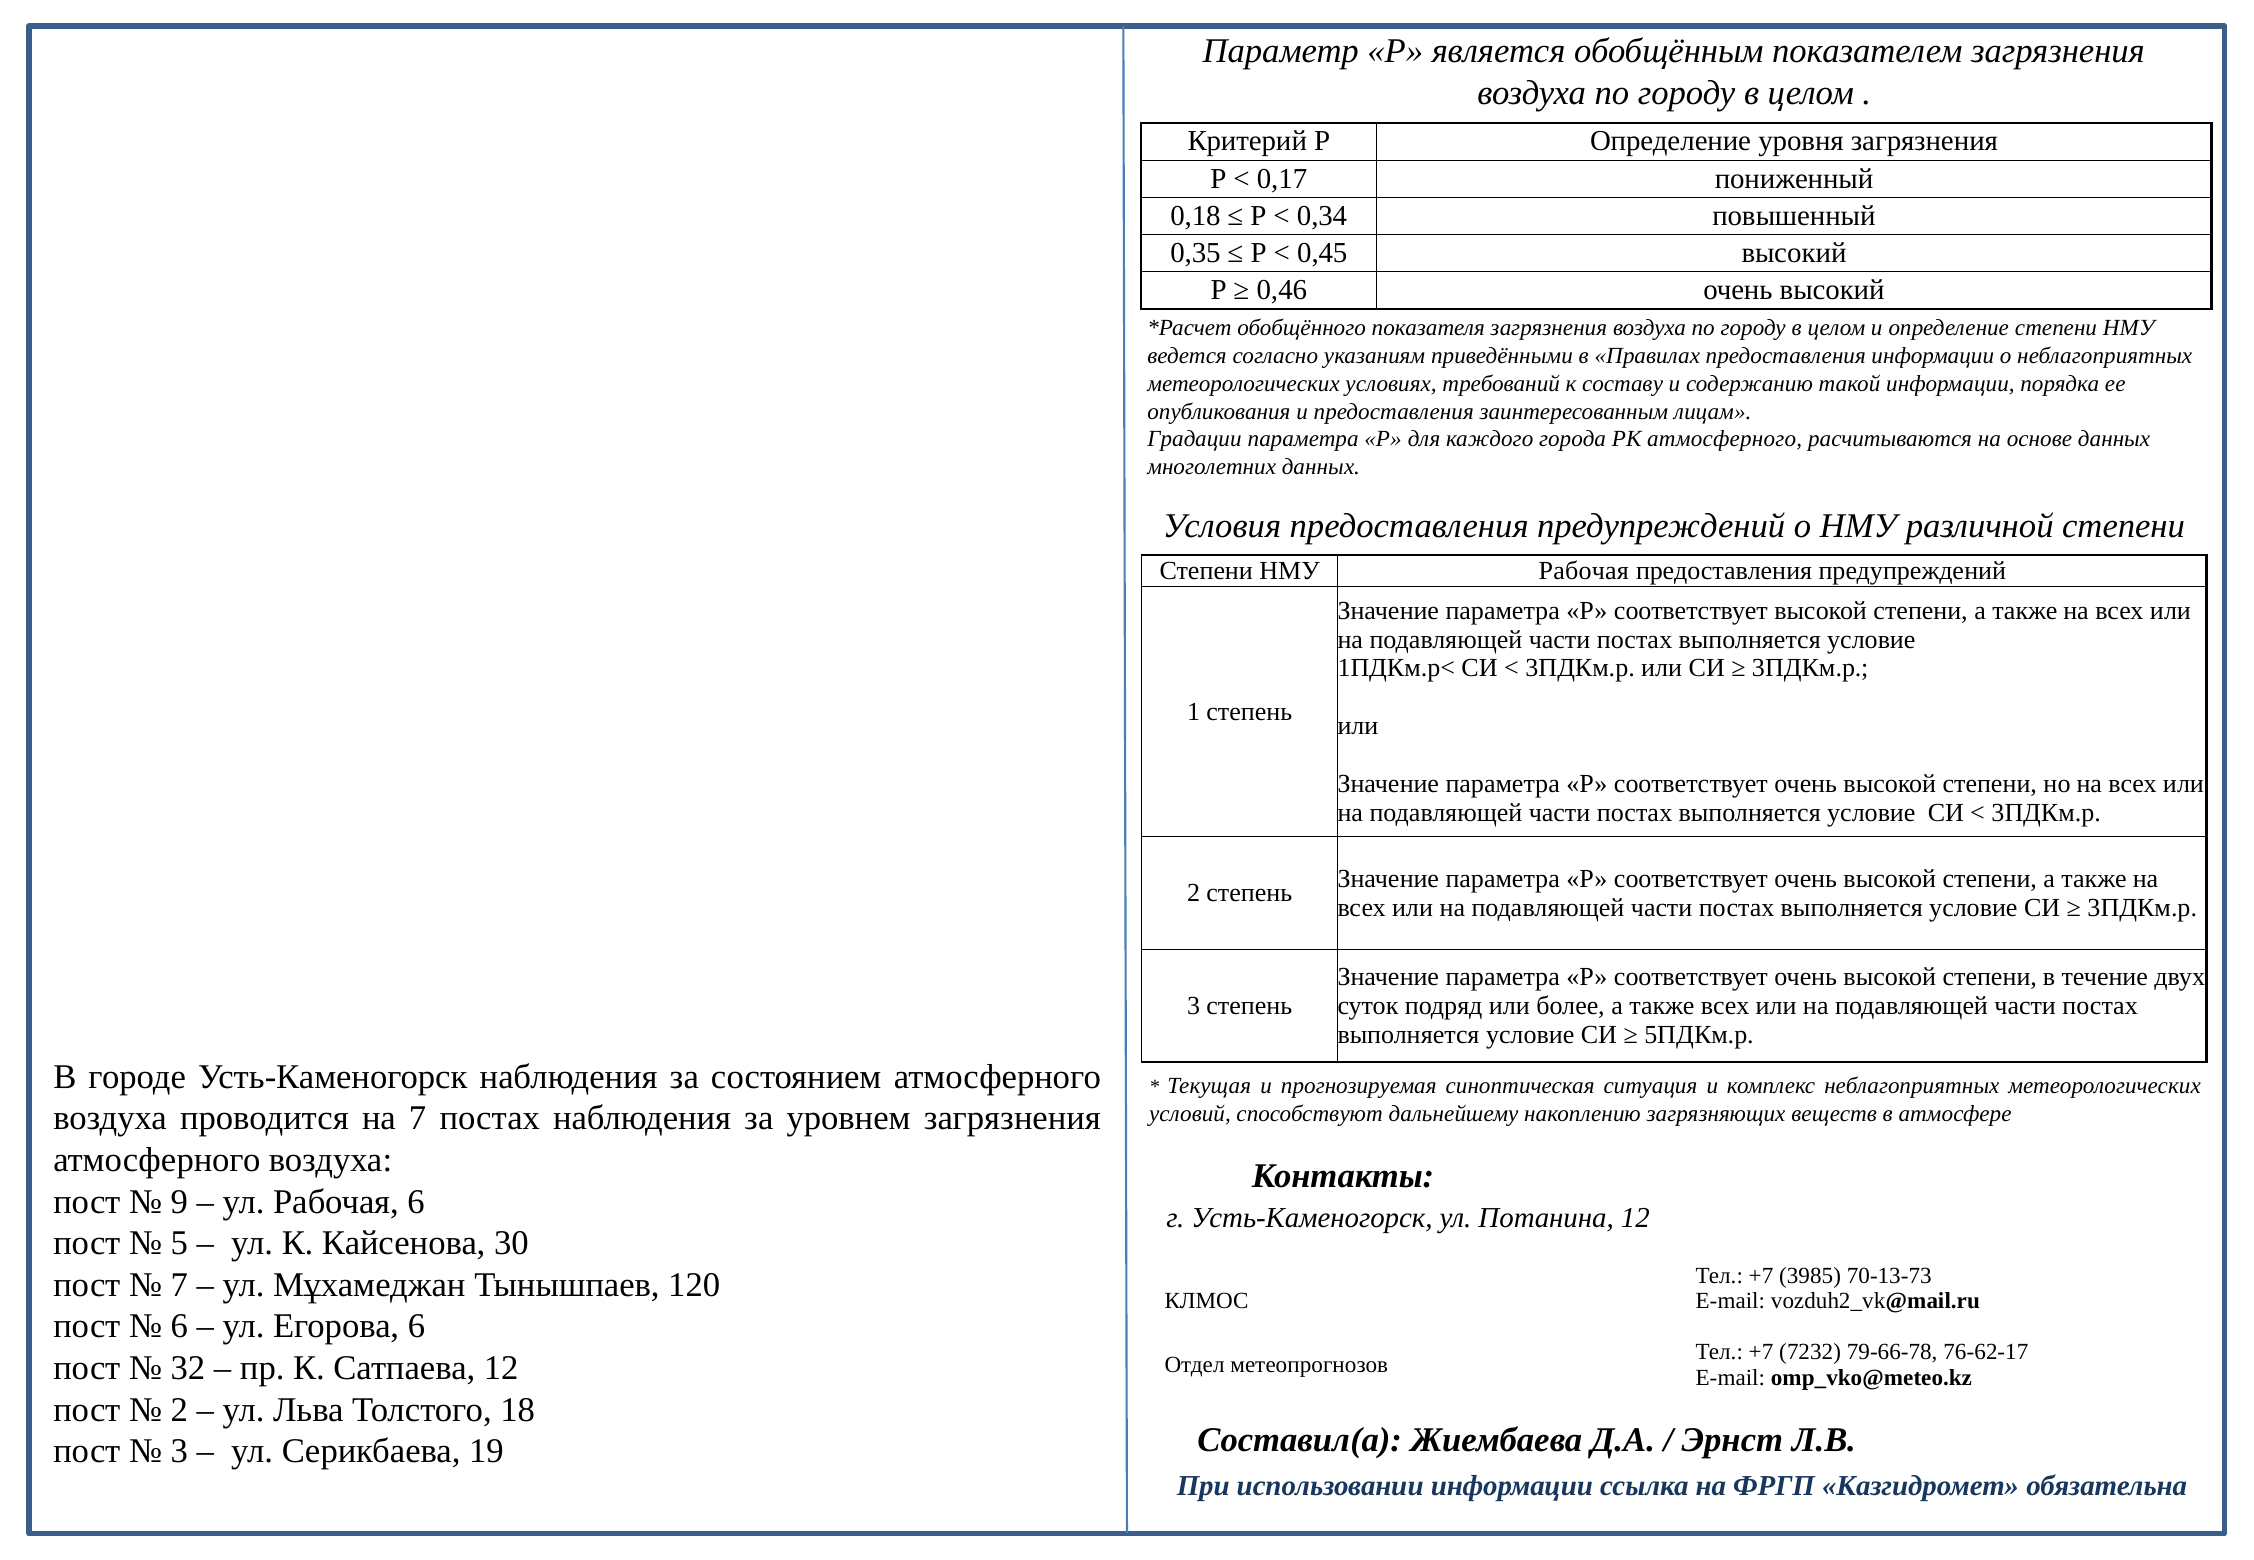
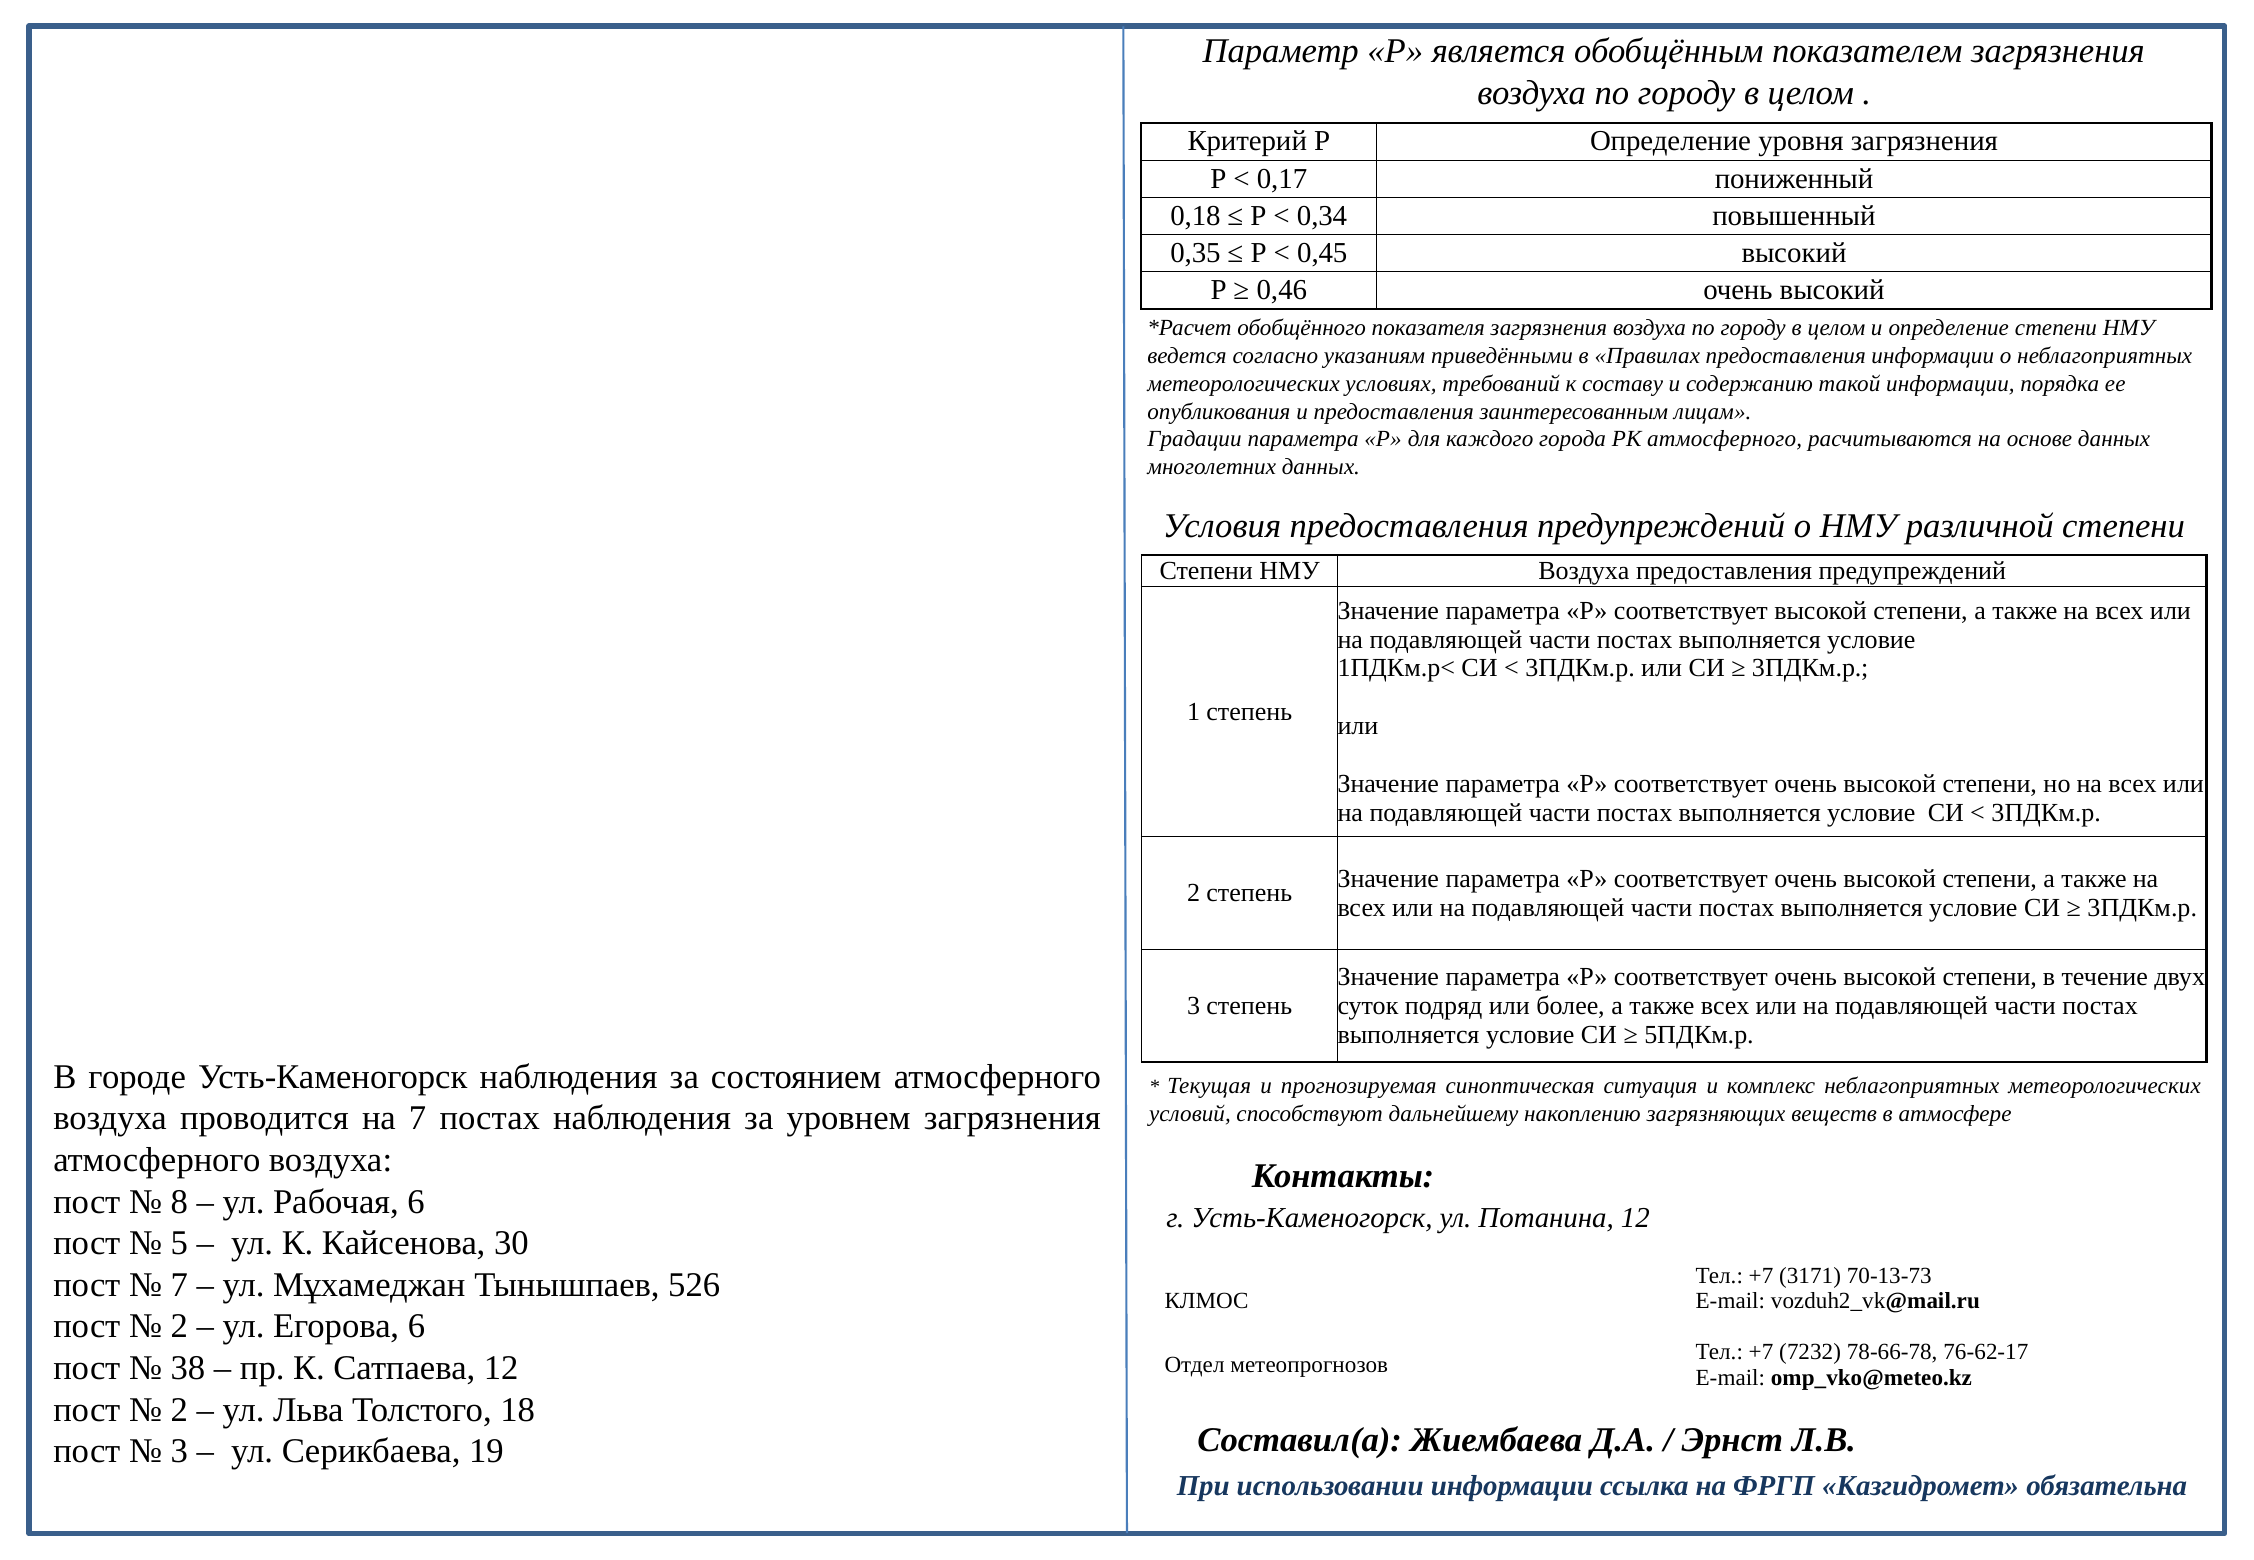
НМУ Рабочая: Рабочая -> Воздуха
9: 9 -> 8
3985: 3985 -> 3171
120: 120 -> 526
6 at (179, 1327): 6 -> 2
79-66-78: 79-66-78 -> 78-66-78
32: 32 -> 38
